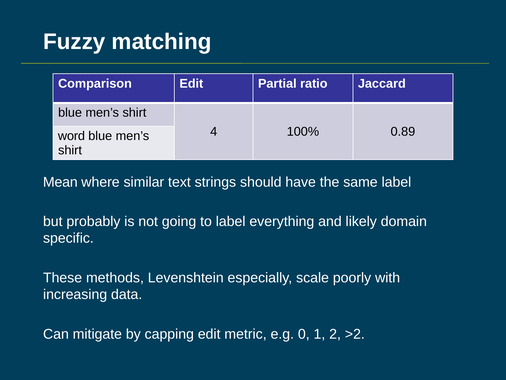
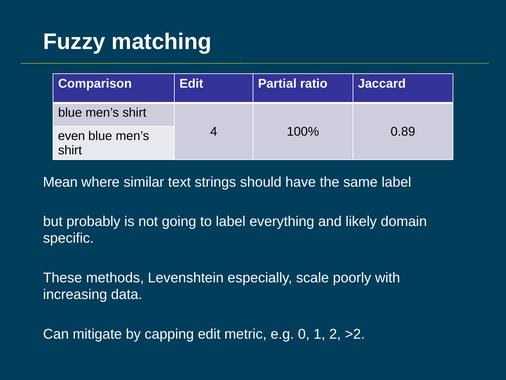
word: word -> even
